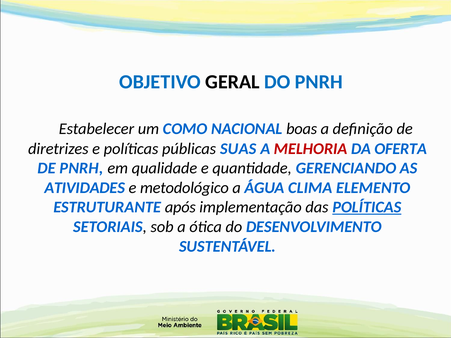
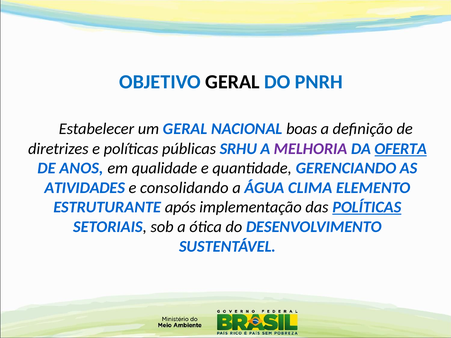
um COMO: COMO -> GERAL
SUAS: SUAS -> SRHU
MELHORIA colour: red -> purple
OFERTA underline: none -> present
DE PNRH: PNRH -> ANOS
metodológico: metodológico -> consolidando
